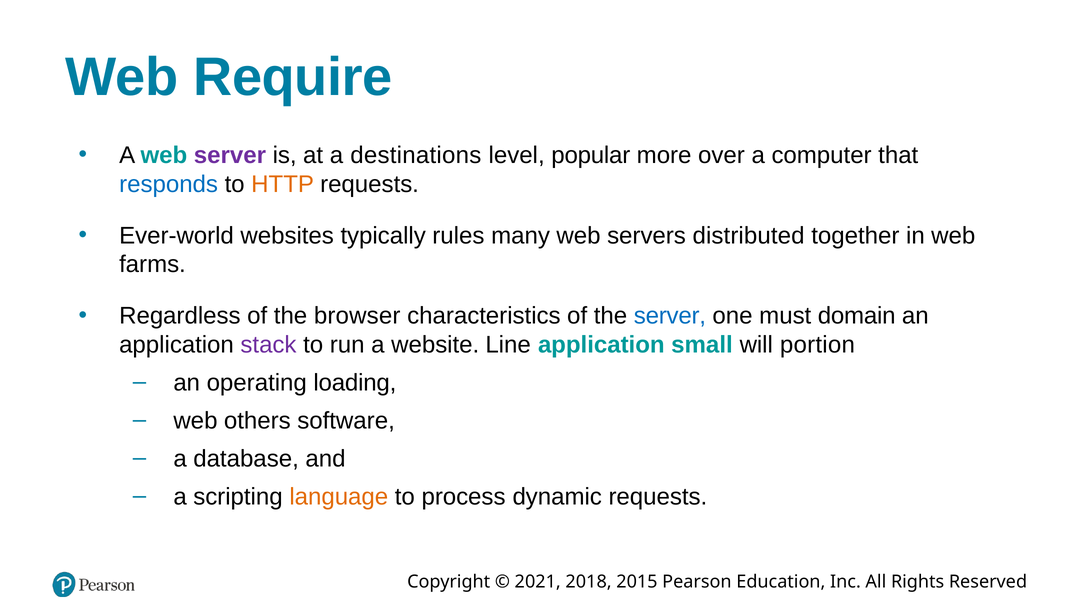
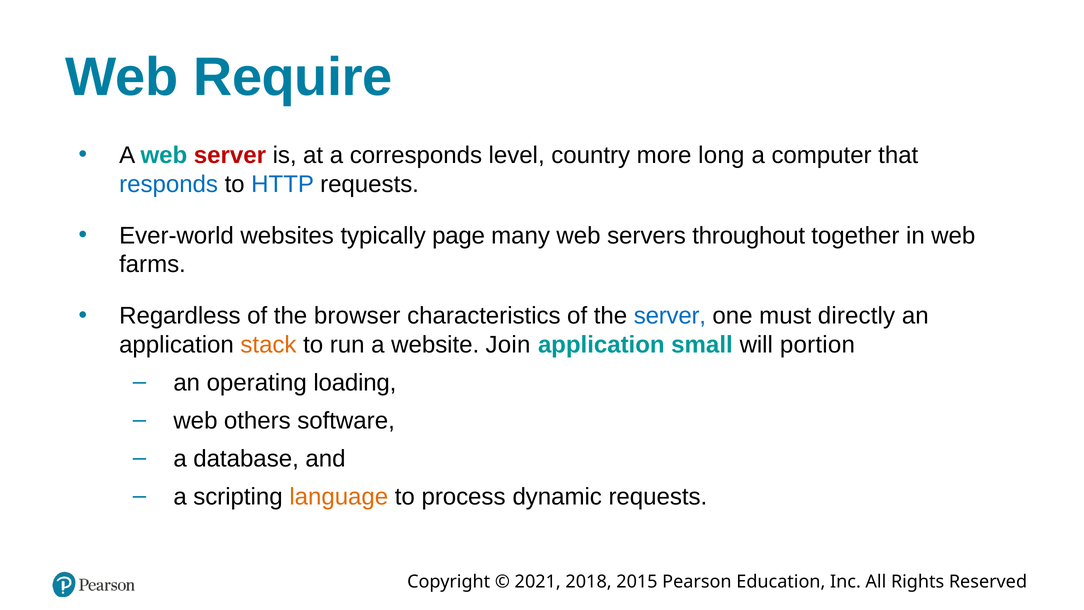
server at (230, 155) colour: purple -> red
destinations: destinations -> corresponds
popular: popular -> country
over: over -> long
HTTP colour: orange -> blue
rules: rules -> page
distributed: distributed -> throughout
domain: domain -> directly
stack colour: purple -> orange
Line: Line -> Join
